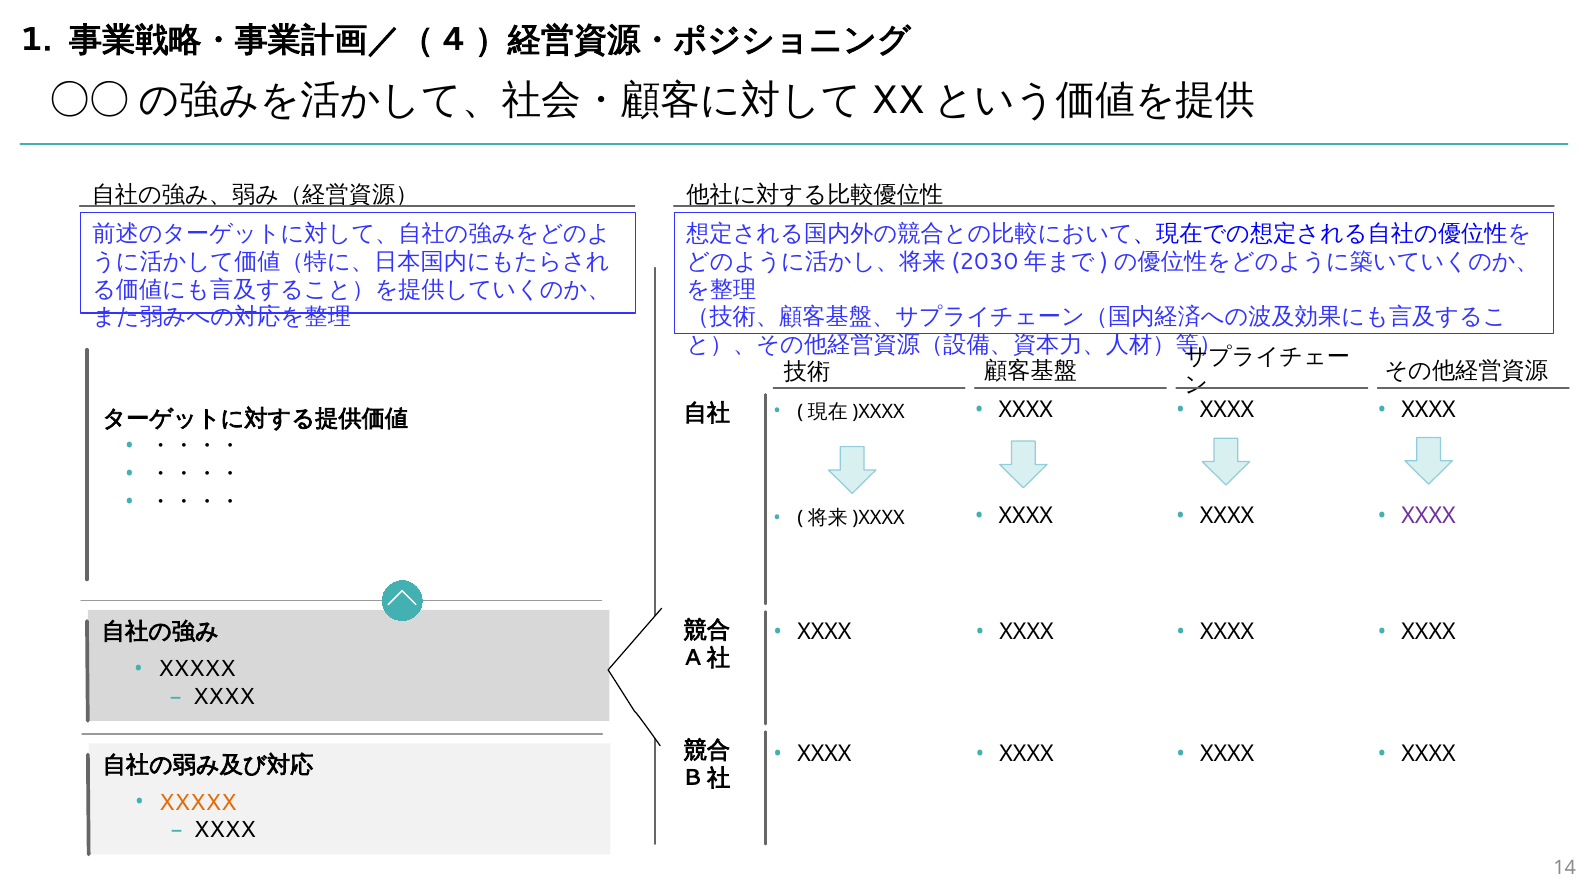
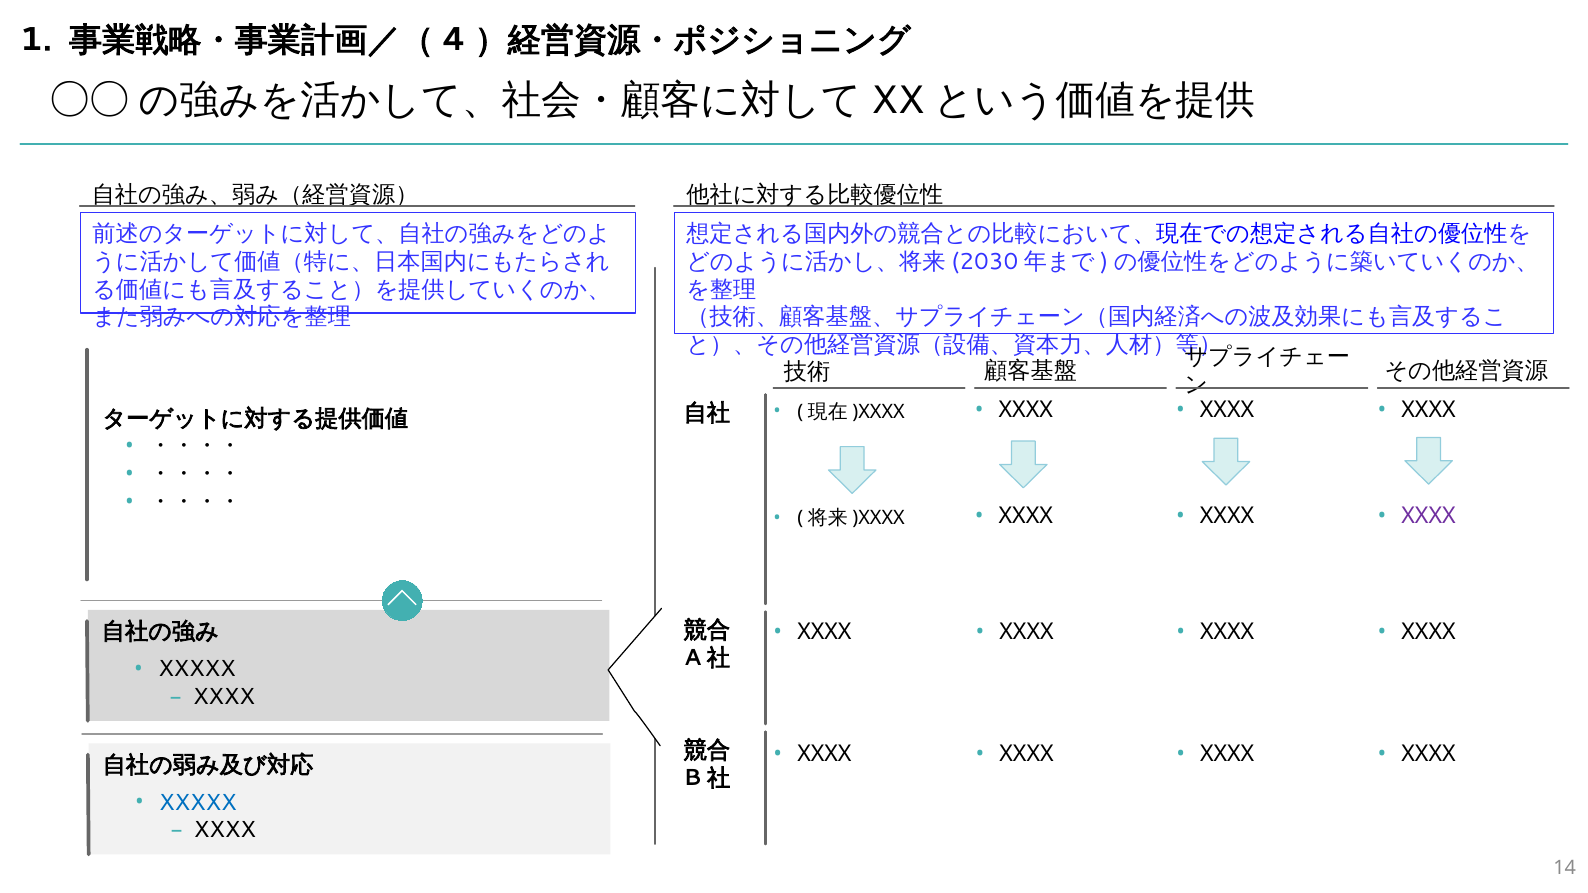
XXXXX at (198, 803) colour: orange -> blue
